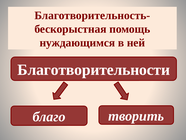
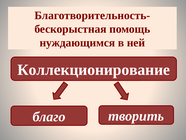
Благотворительности: Благотворительности -> Коллекционирование
